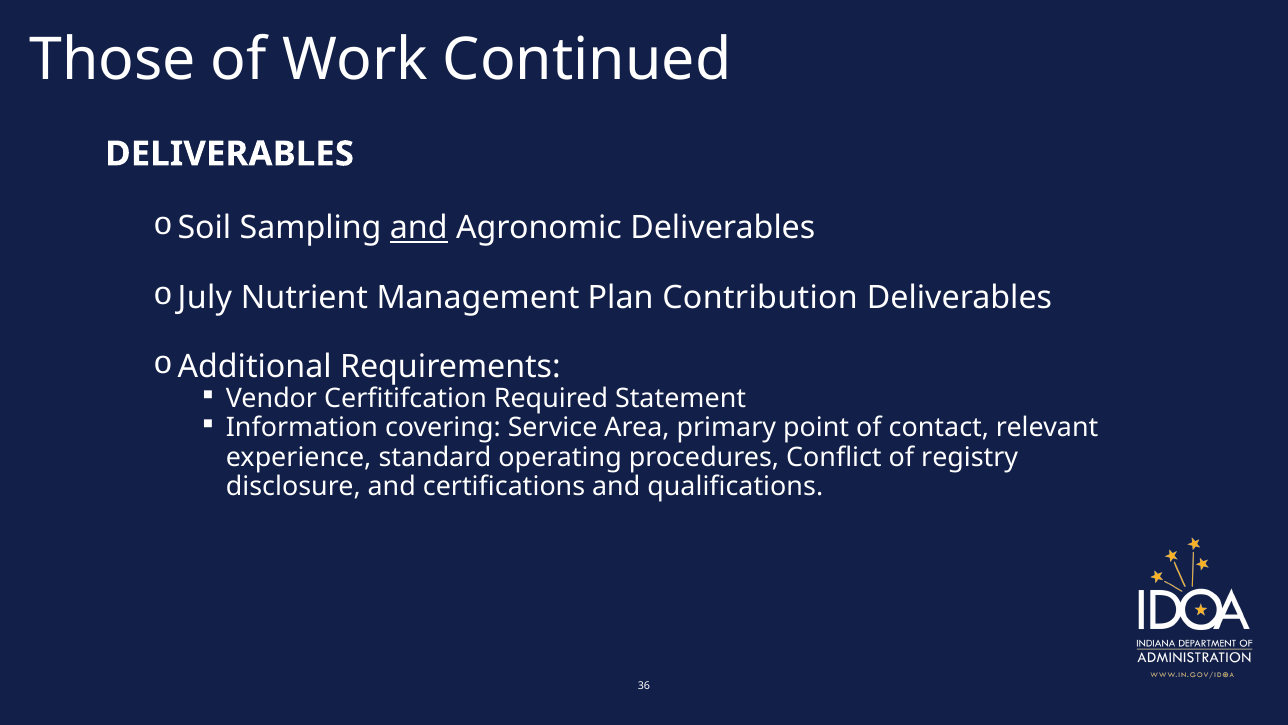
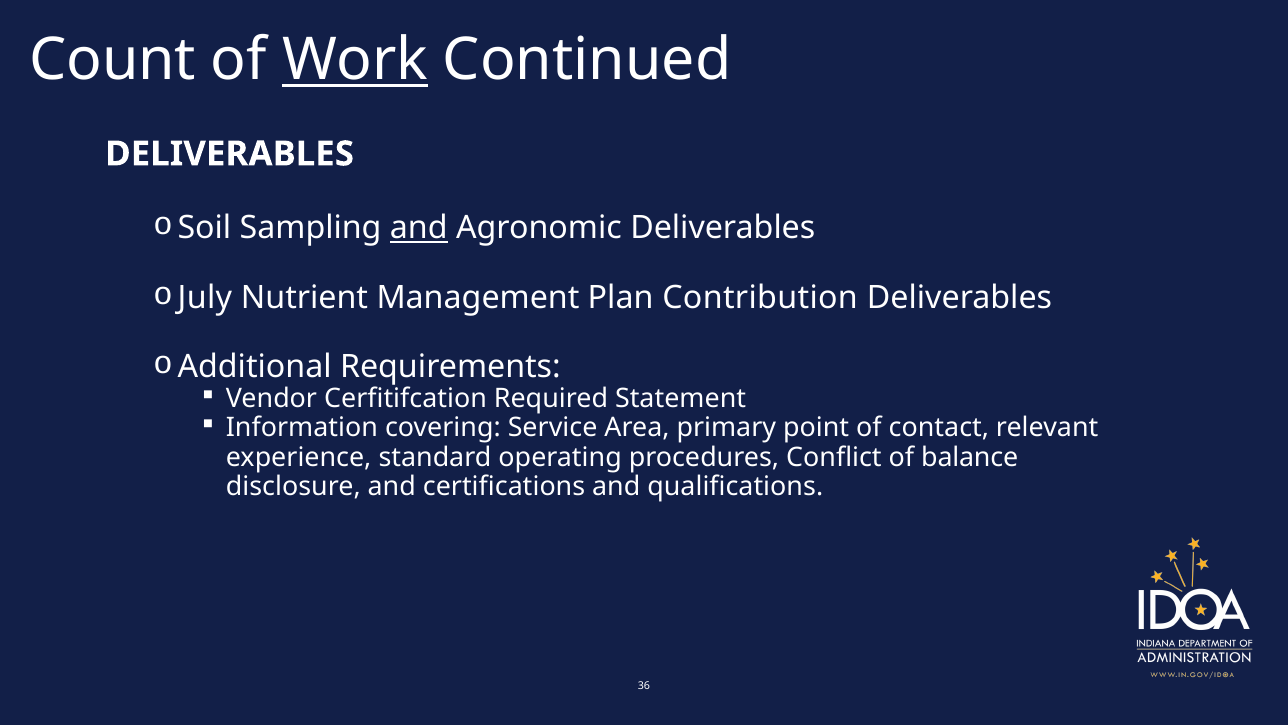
Those: Those -> Count
Work underline: none -> present
registry: registry -> balance
